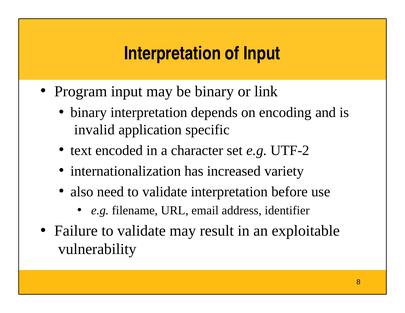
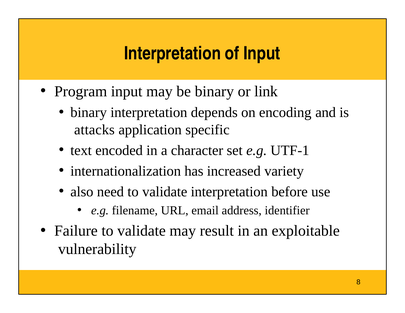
invalid: invalid -> attacks
UTF-2: UTF-2 -> UTF-1
